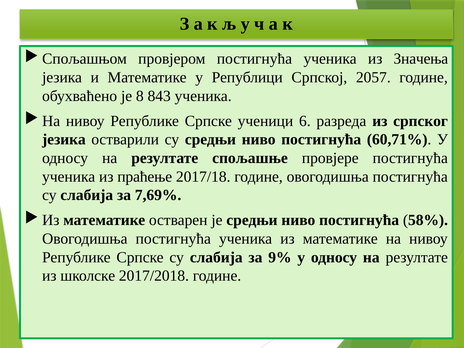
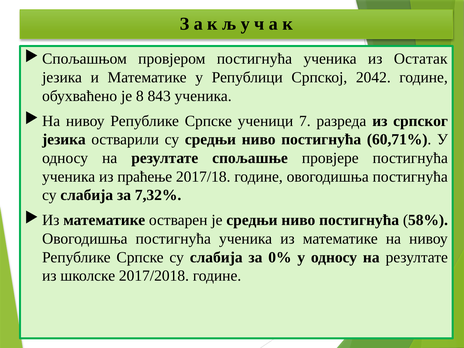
Значења: Значења -> Остатак
2057: 2057 -> 2042
6: 6 -> 7
7,69%: 7,69% -> 7,32%
9%: 9% -> 0%
